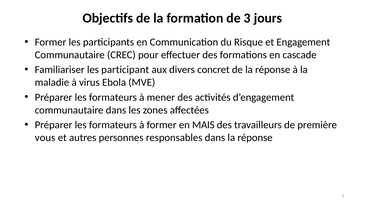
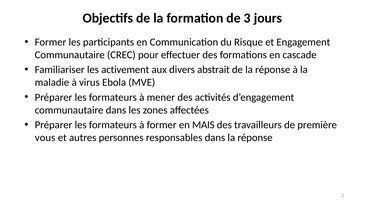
participant: participant -> activement
concret: concret -> abstrait
